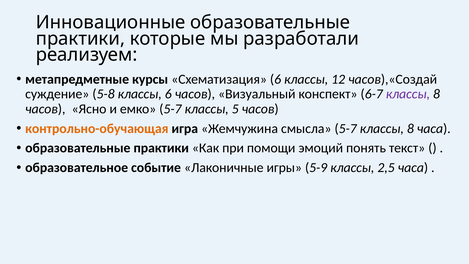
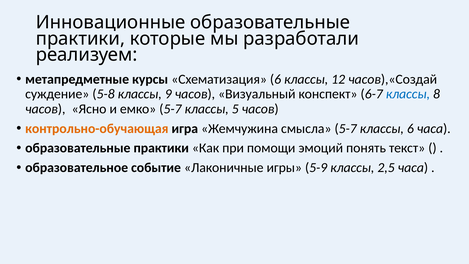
классы 6: 6 -> 9
классы at (408, 94) colour: purple -> blue
5-7 классы 8: 8 -> 6
